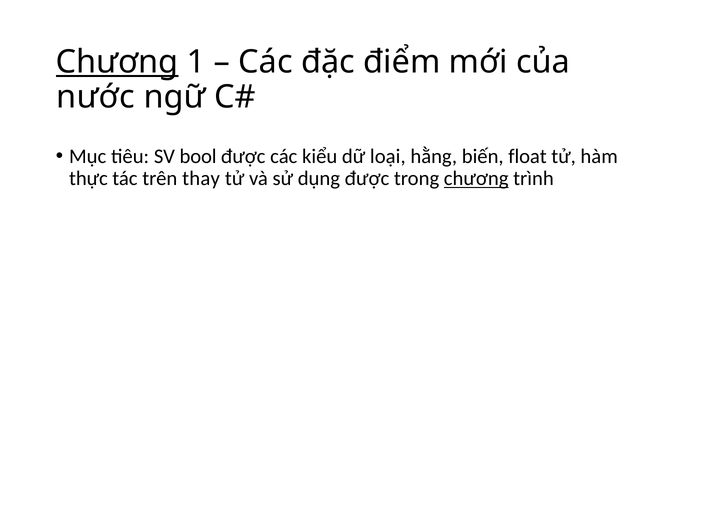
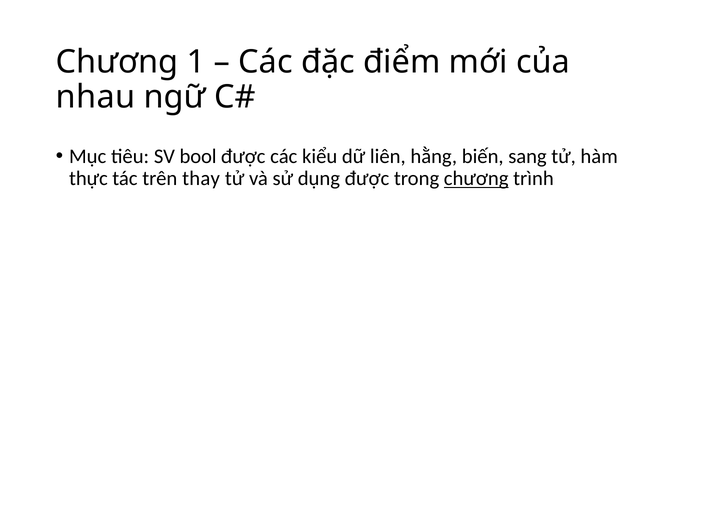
Chương at (117, 62) underline: present -> none
nước: nước -> nhau
loại: loại -> liên
float: float -> sang
